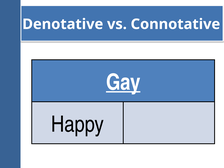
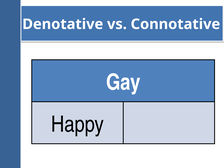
Gay underline: present -> none
